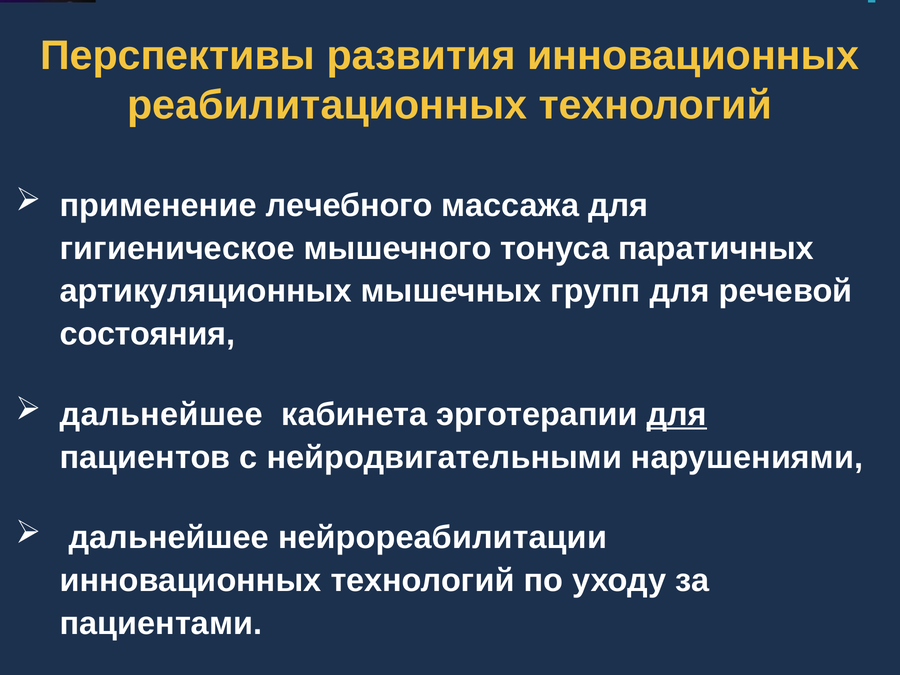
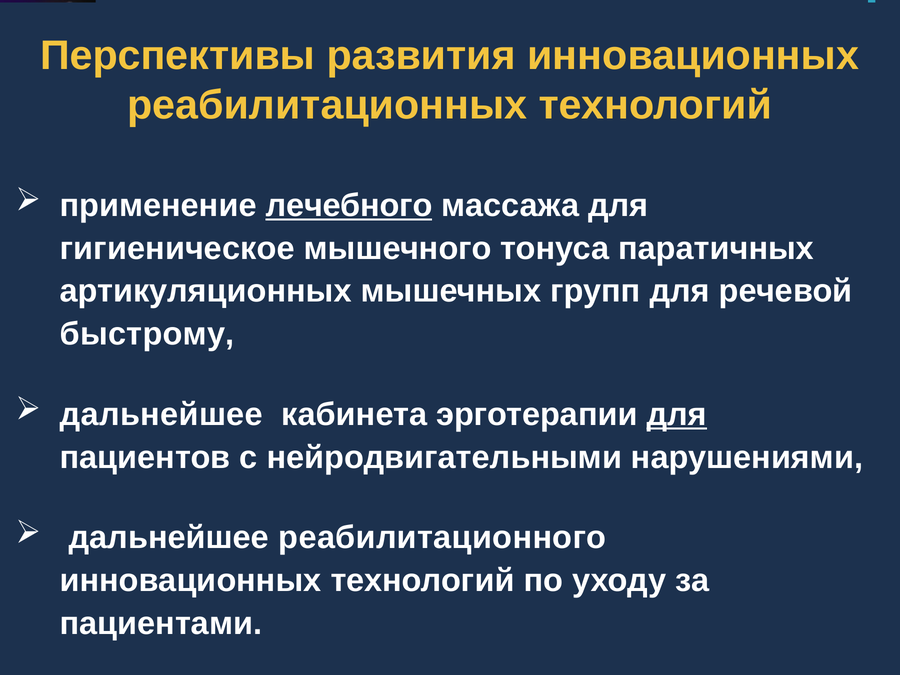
лечебного underline: none -> present
состояния: состояния -> быстрому
нейрореабилитации: нейрореабилитации -> реабилитационного
